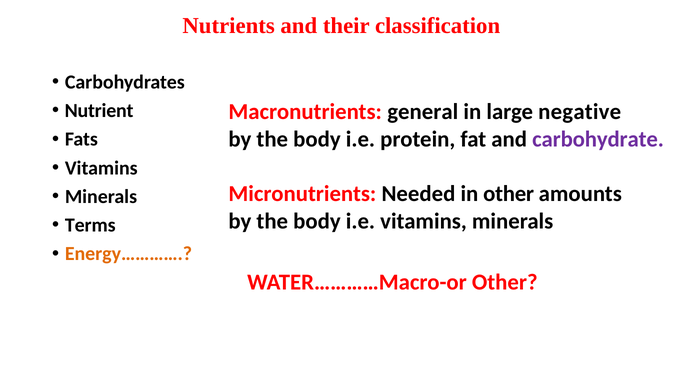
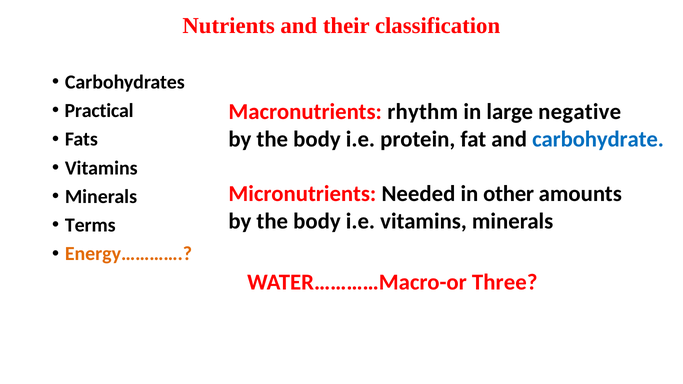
Nutrient: Nutrient -> Practical
general: general -> rhythm
carbohydrate colour: purple -> blue
WATER…………Macro-or Other: Other -> Three
